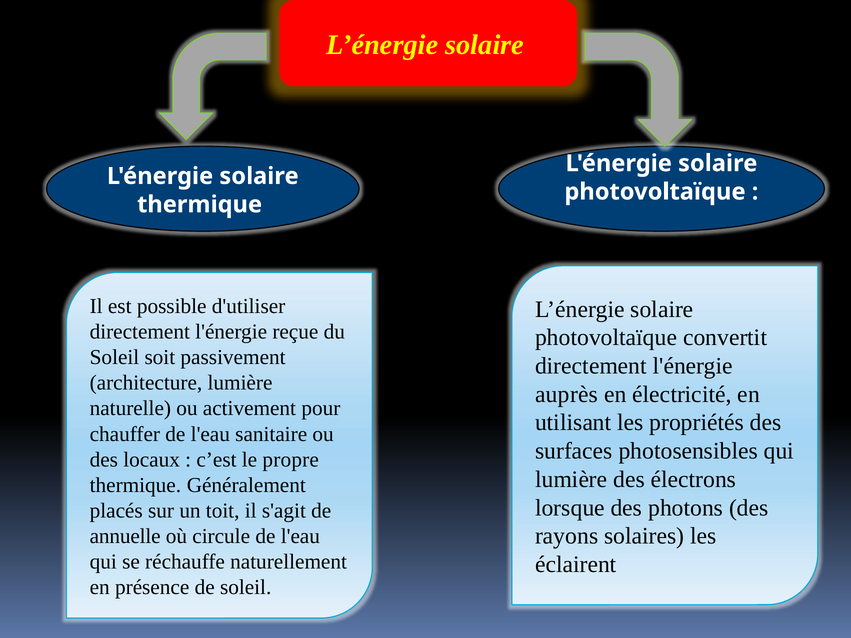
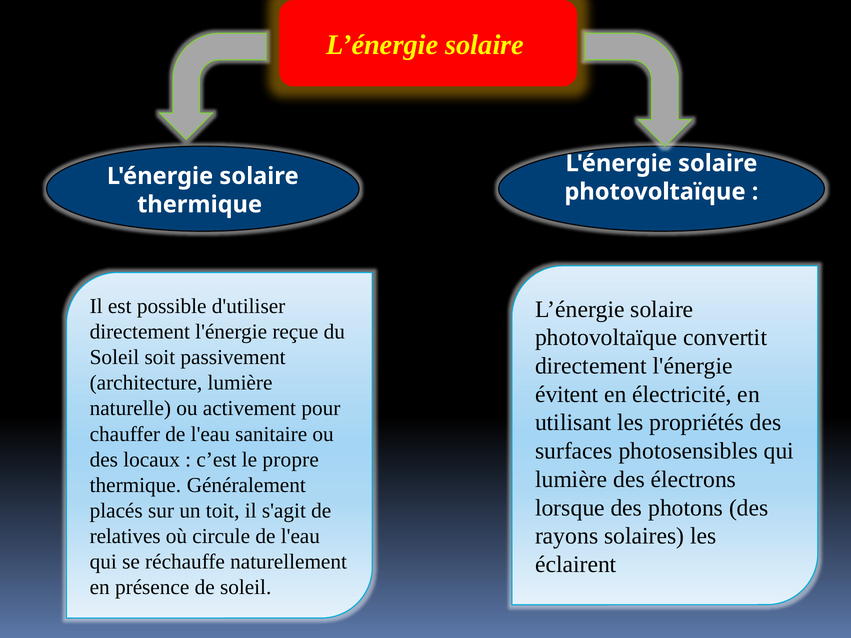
auprès: auprès -> évitent
annuelle: annuelle -> relatives
